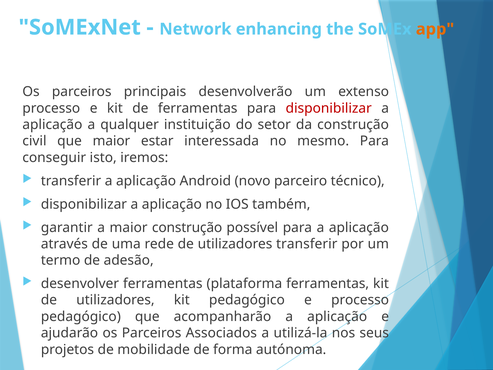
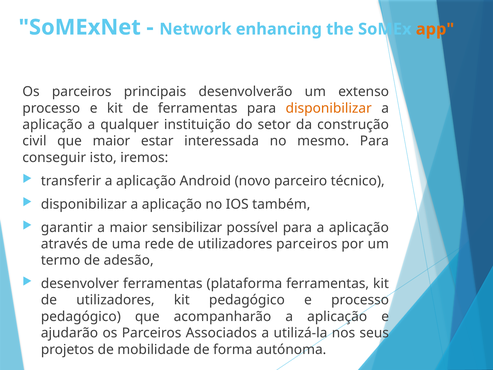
disponibilizar at (329, 108) colour: red -> orange
maior construção: construção -> sensibilizar
utilizadores transferir: transferir -> parceiros
